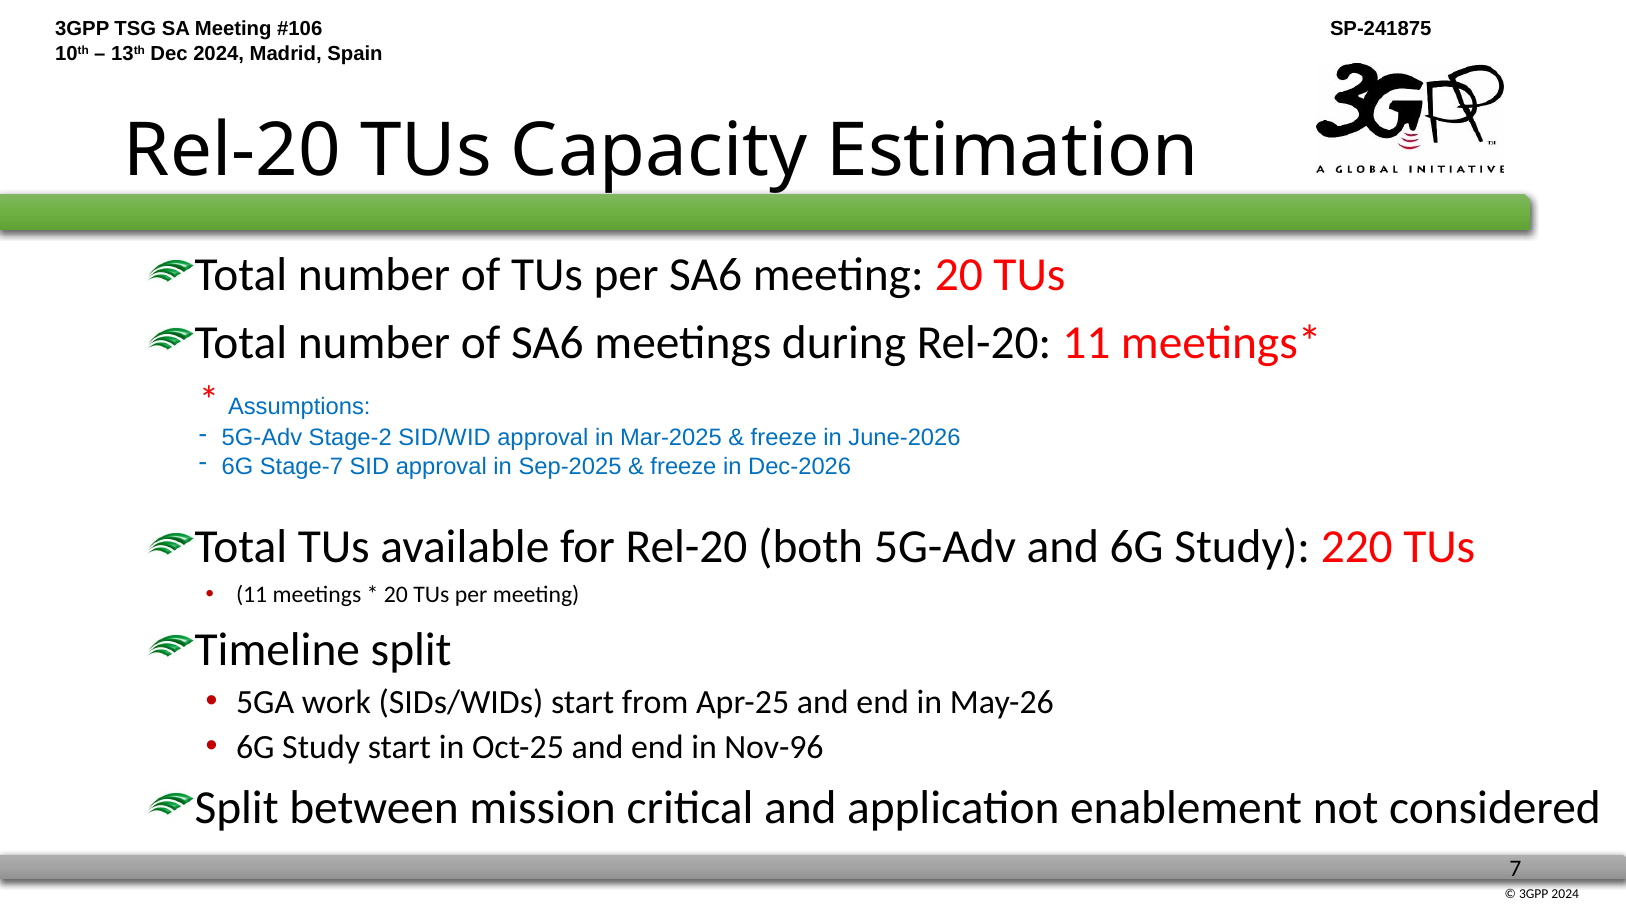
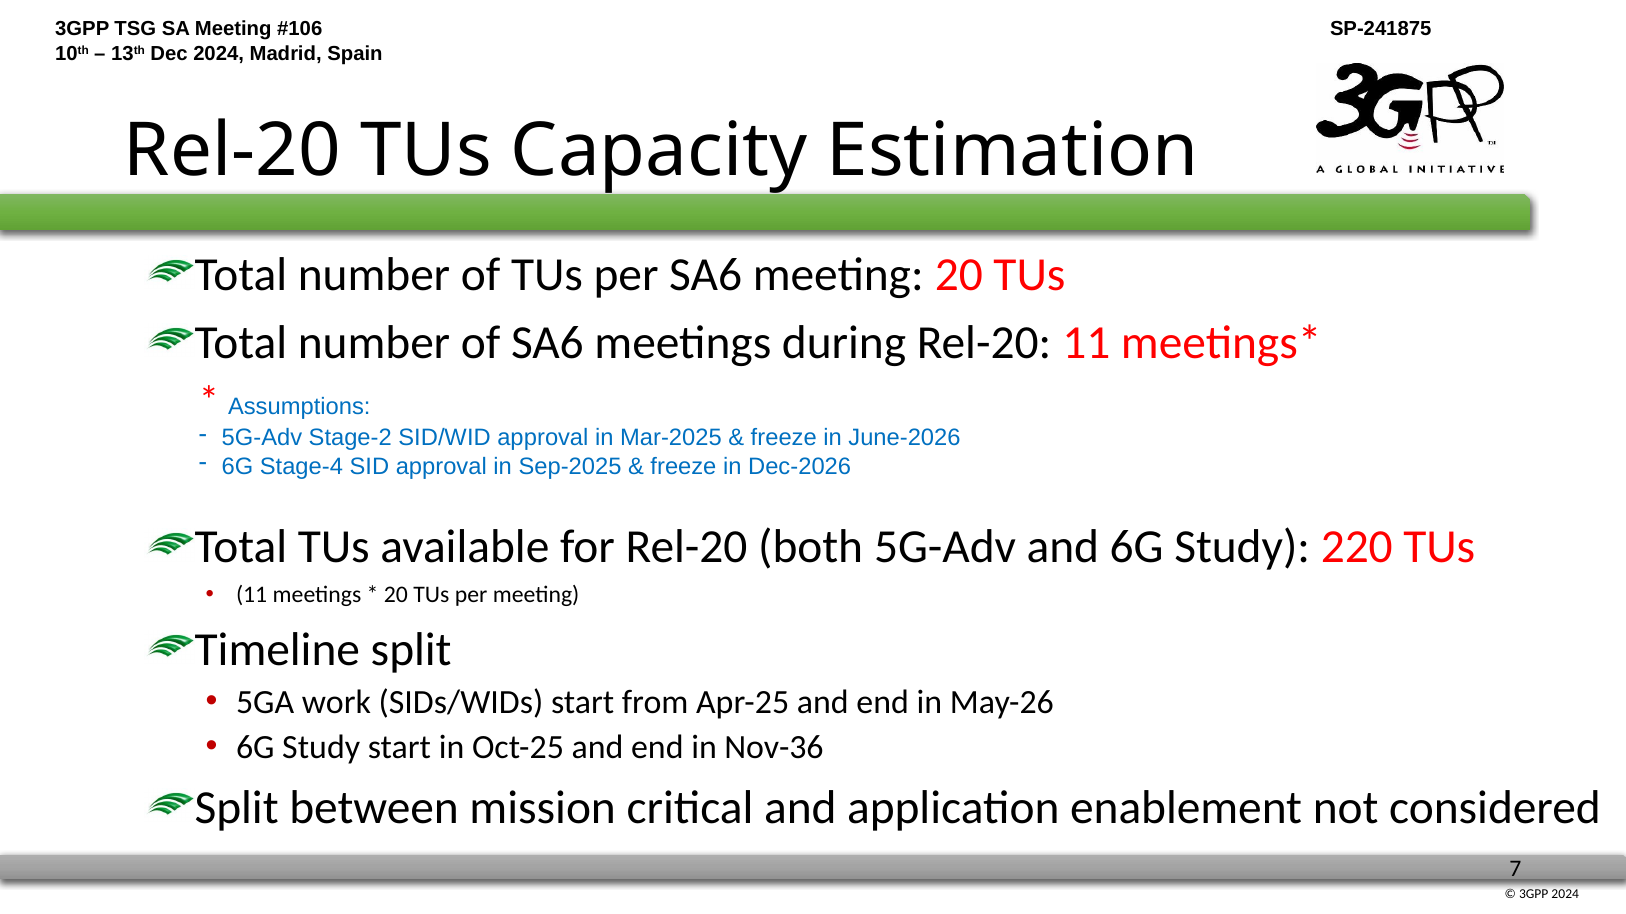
Stage-7: Stage-7 -> Stage-4
Nov-96: Nov-96 -> Nov-36
